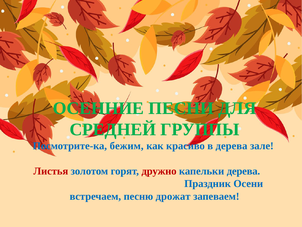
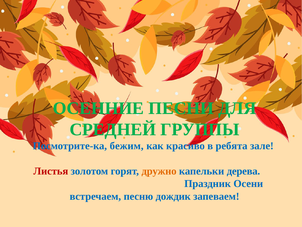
в дерева: дерева -> ребята
дружно colour: red -> orange
дрожат: дрожат -> дождик
